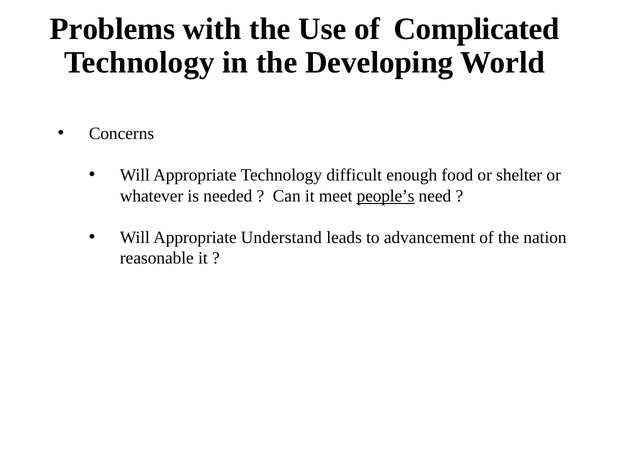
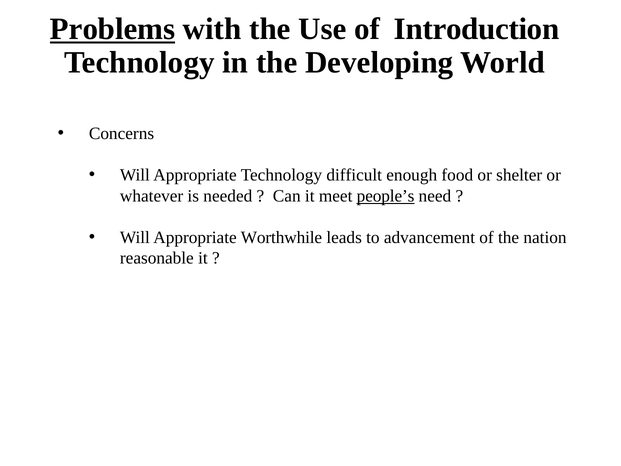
Problems underline: none -> present
Complicated: Complicated -> Introduction
Understand: Understand -> Worthwhile
